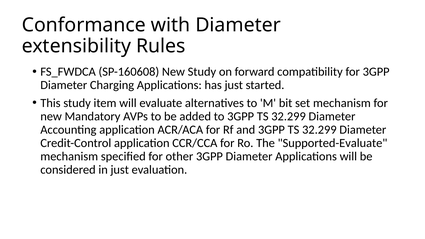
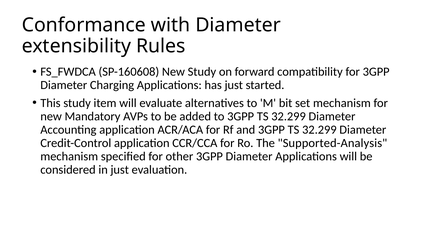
Supported-Evaluate: Supported-Evaluate -> Supported-Analysis
